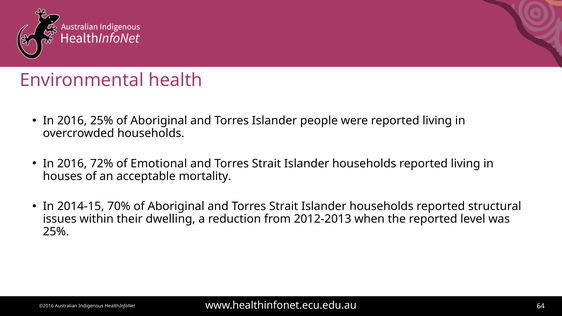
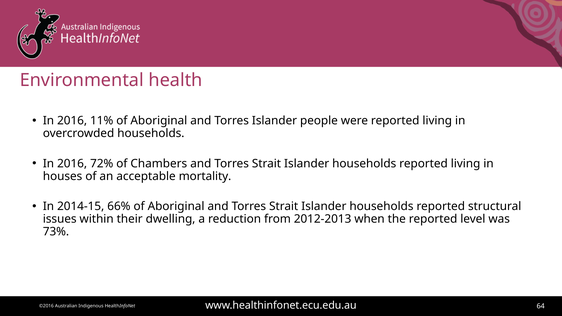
2016 25%: 25% -> 11%
Emotional: Emotional -> Chambers
70%: 70% -> 66%
25% at (56, 232): 25% -> 73%
